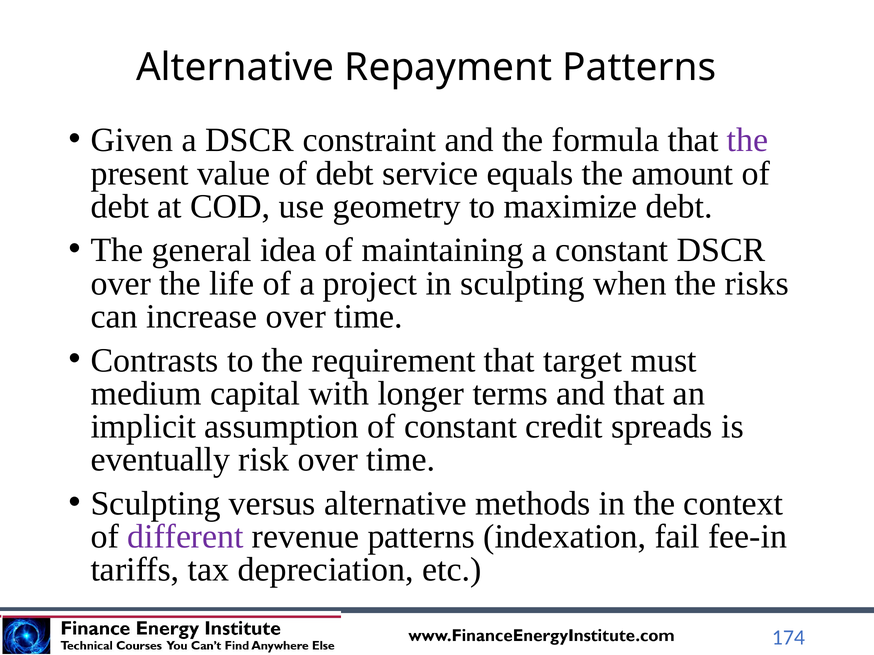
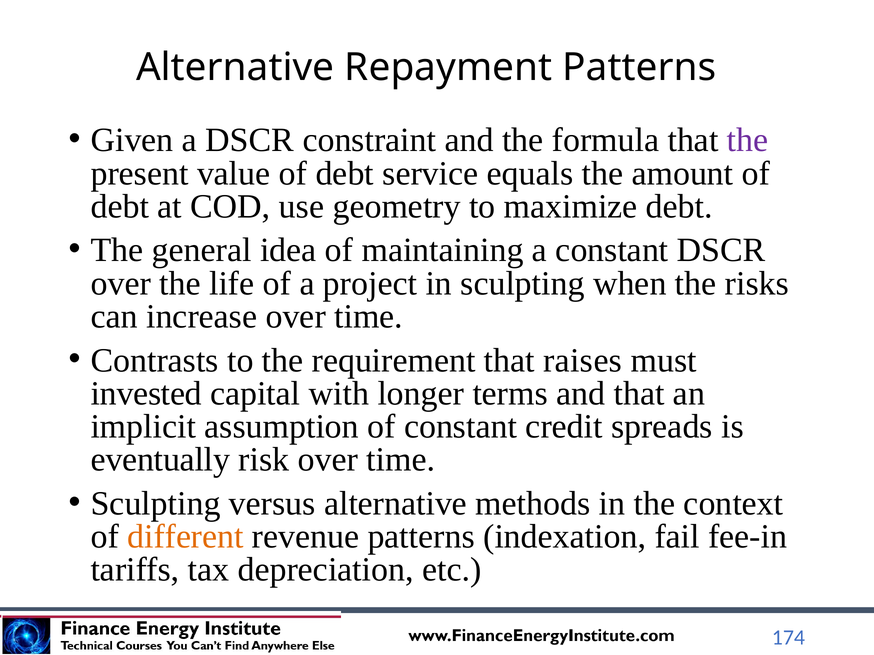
target: target -> raises
medium: medium -> invested
different colour: purple -> orange
